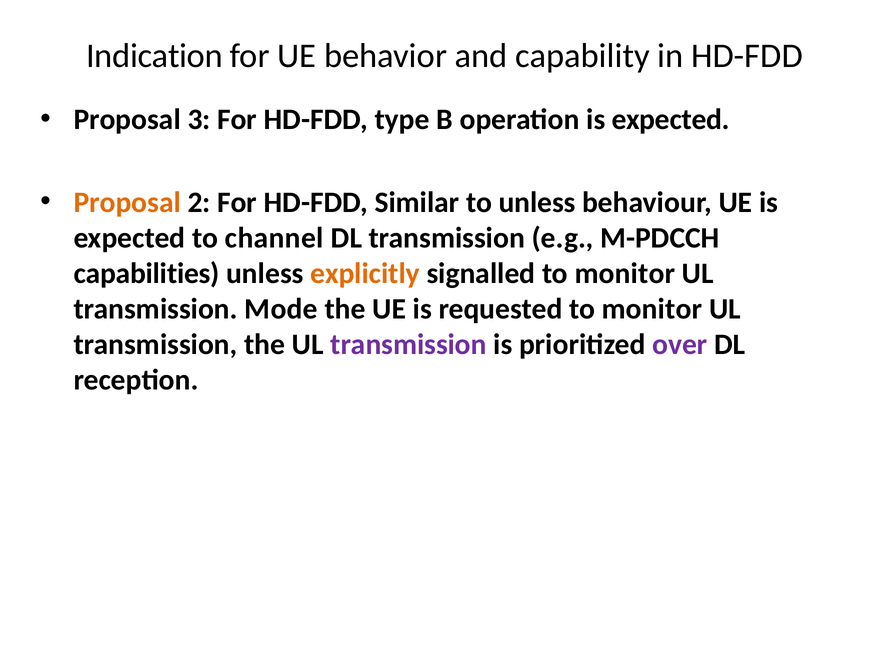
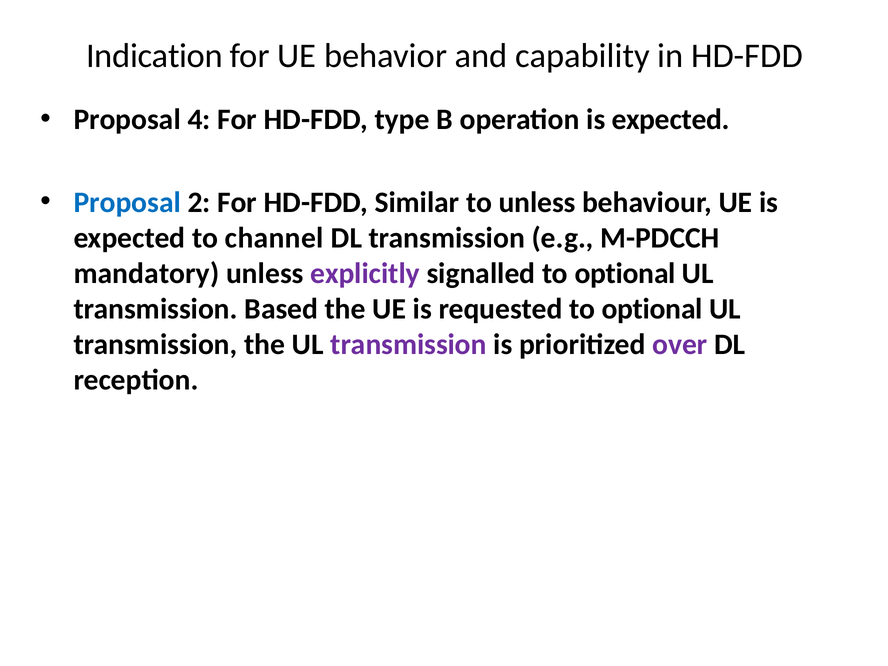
3: 3 -> 4
Proposal at (127, 202) colour: orange -> blue
capabilities: capabilities -> mandatory
explicitly colour: orange -> purple
signalled to monitor: monitor -> optional
Mode: Mode -> Based
requested to monitor: monitor -> optional
